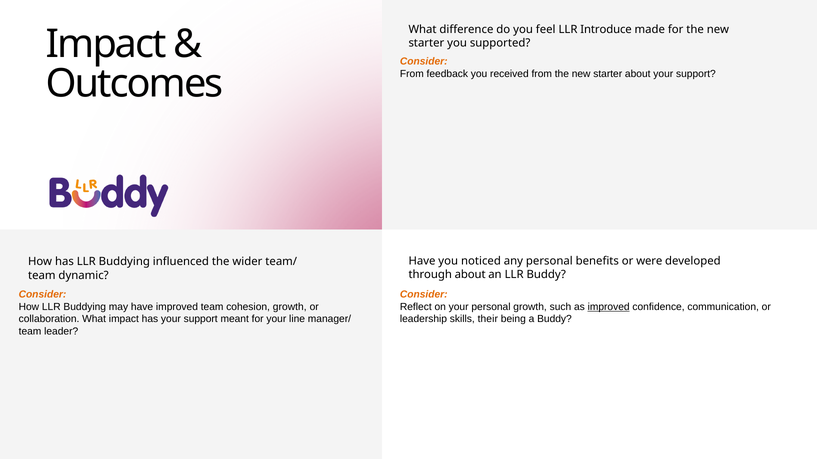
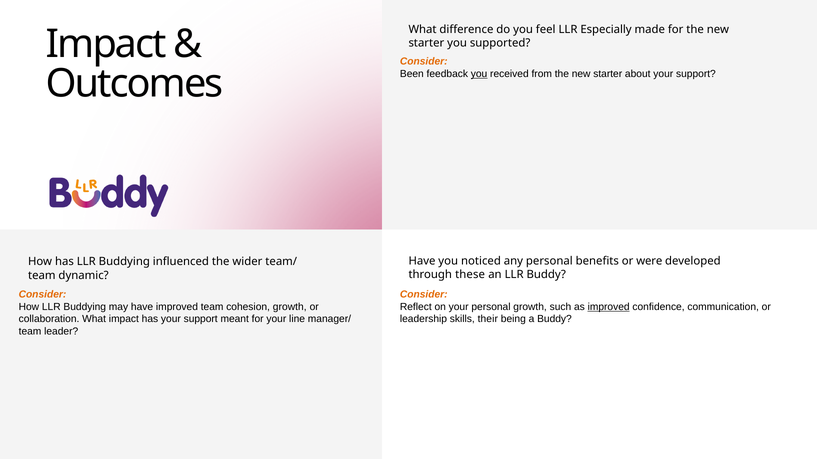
Introduce: Introduce -> Especially
From at (412, 74): From -> Been
you at (479, 74) underline: none -> present
about at (470, 275): about -> these
